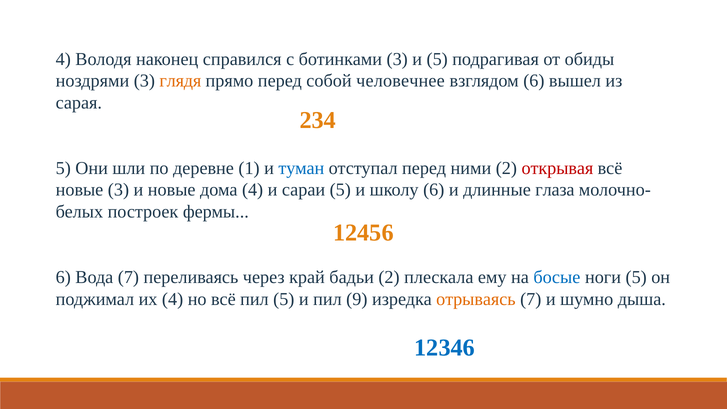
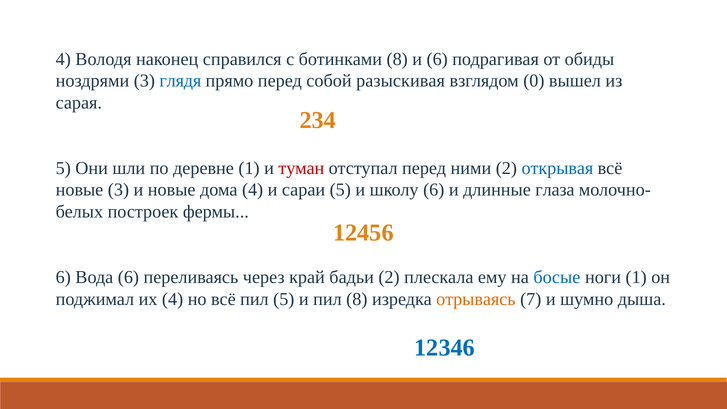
ботинками 3: 3 -> 8
и 5: 5 -> 6
глядя colour: orange -> blue
человечнее: человечнее -> разыскивая
взглядом 6: 6 -> 0
туман colour: blue -> red
открывая colour: red -> blue
Вода 7: 7 -> 6
ноги 5: 5 -> 1
пил 9: 9 -> 8
